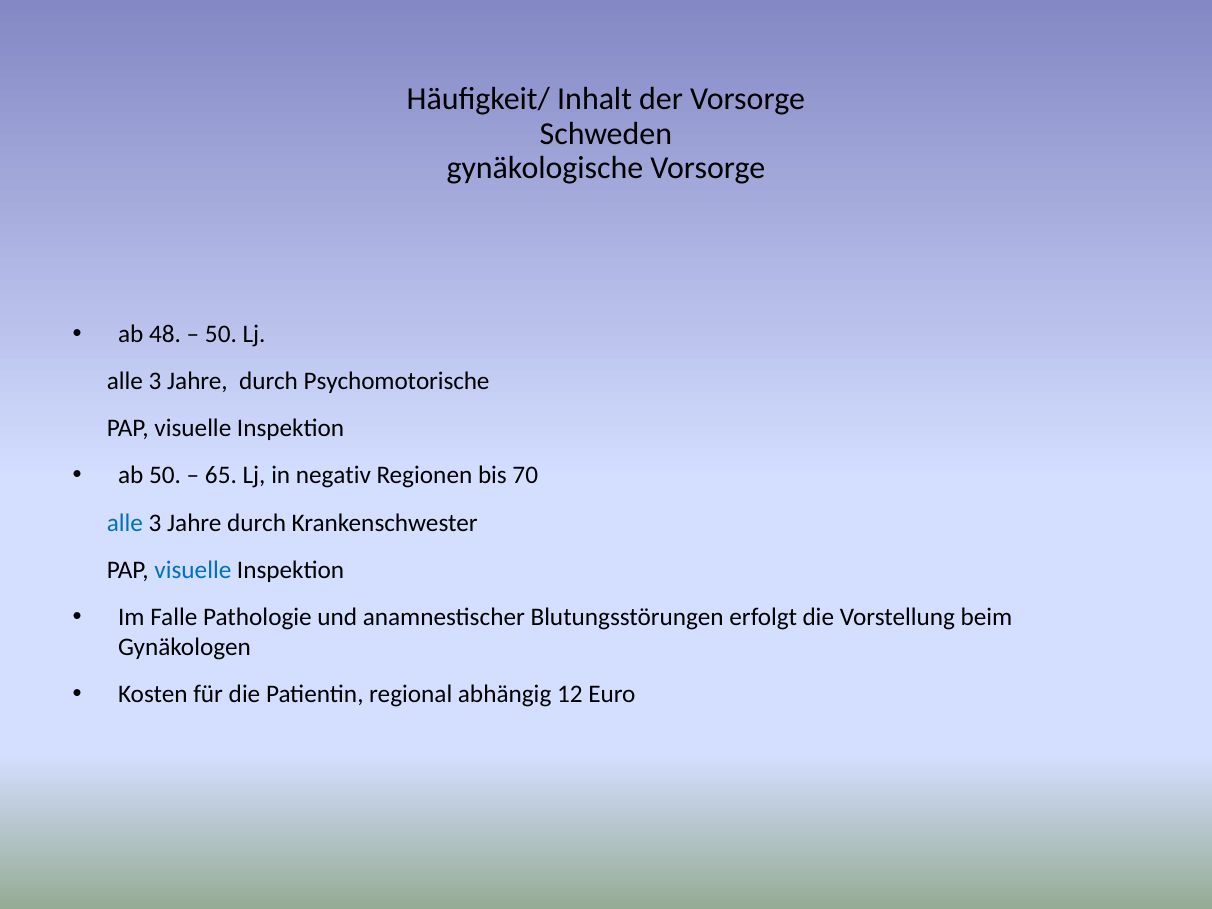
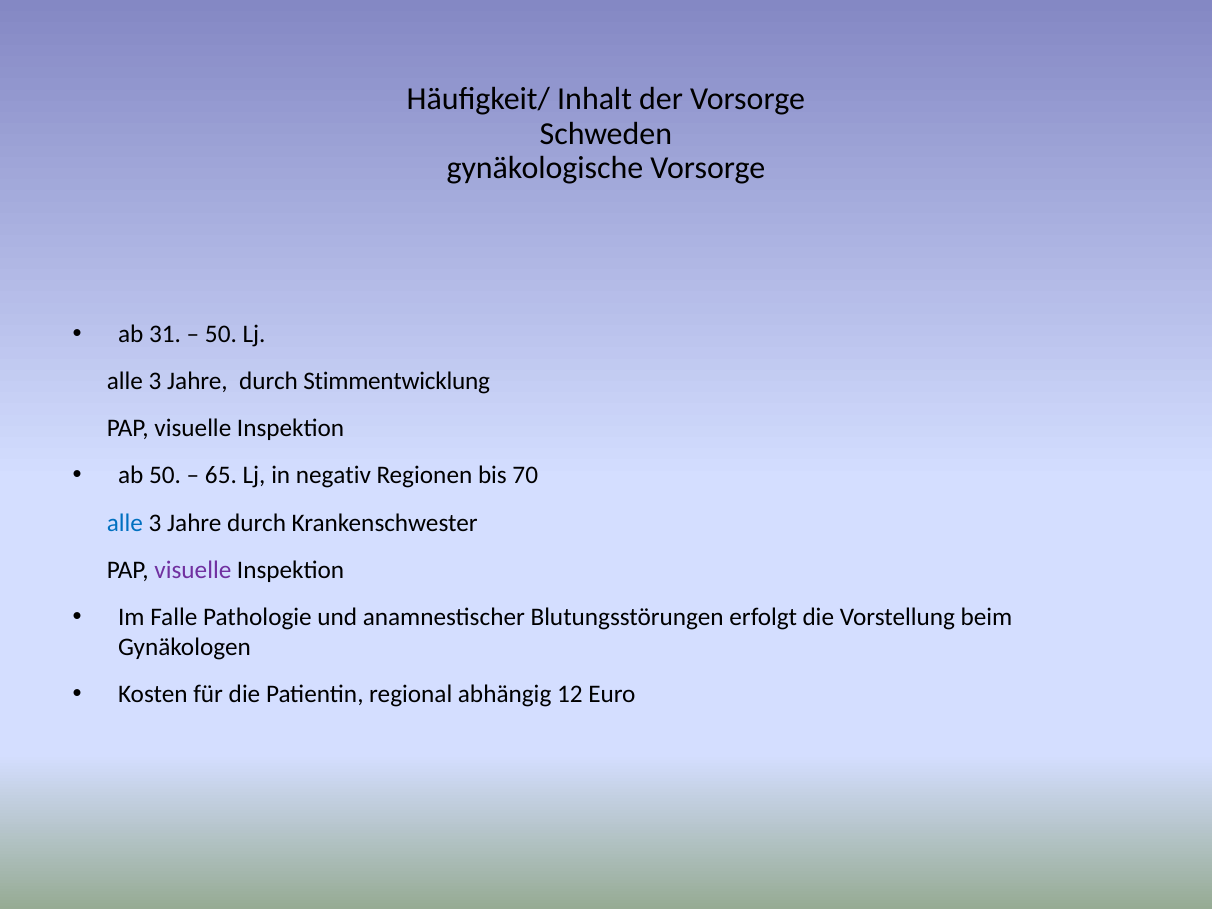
48: 48 -> 31
Psychomotorische: Psychomotorische -> Stimmentwicklung
visuelle at (193, 570) colour: blue -> purple
